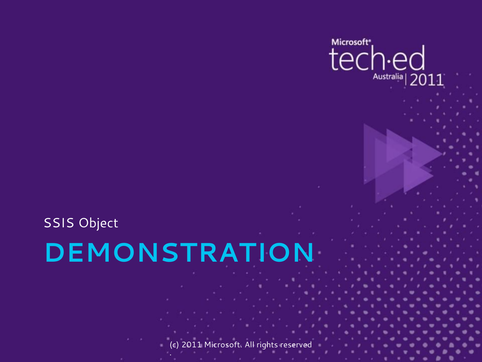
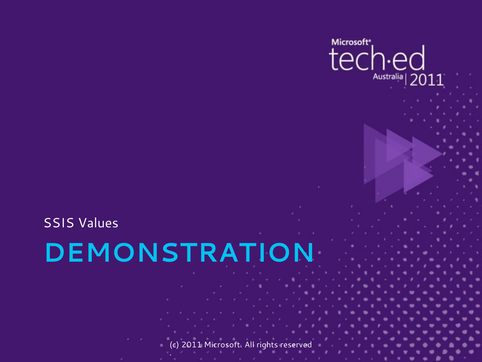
Object: Object -> Values
